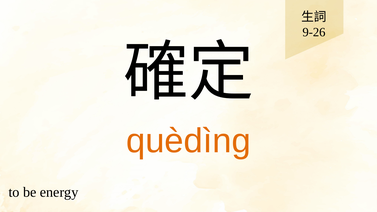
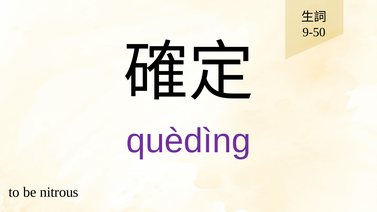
9-26: 9-26 -> 9-50
quèdìng colour: orange -> purple
energy: energy -> nitrous
